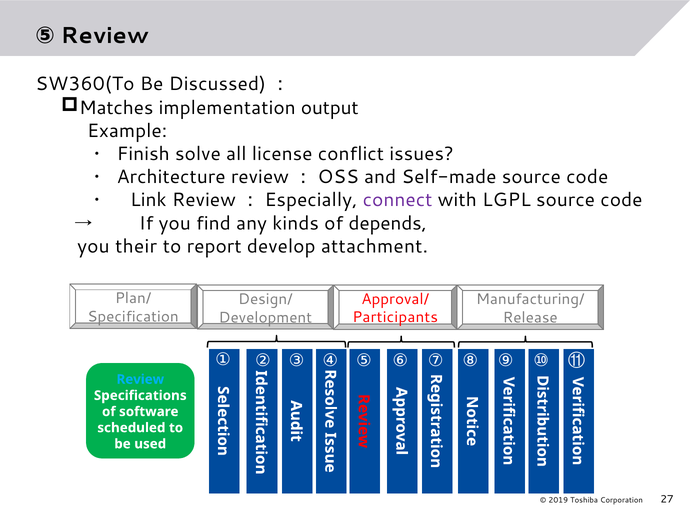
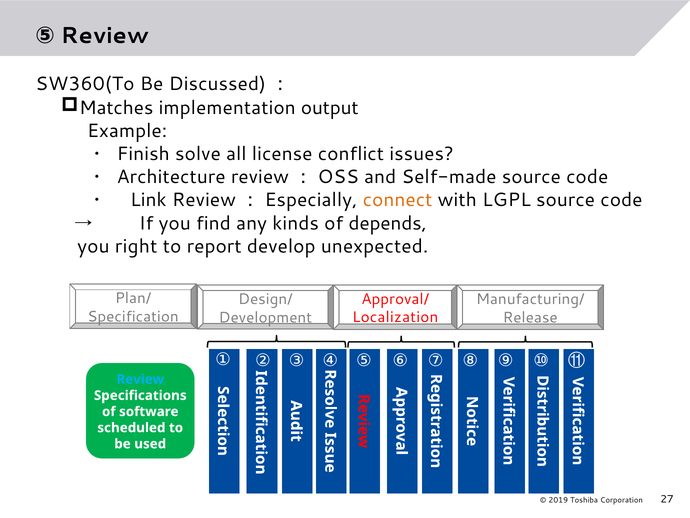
connect colour: purple -> orange
their: their -> right
attachment: attachment -> unexpected
Participants: Participants -> Localization
